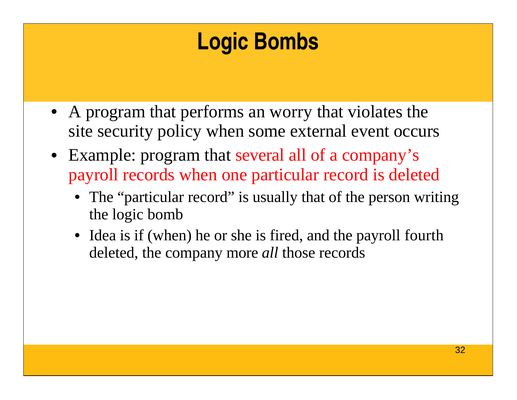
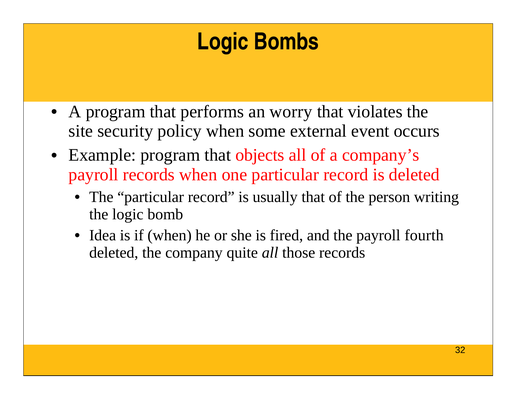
several: several -> objects
more: more -> quite
